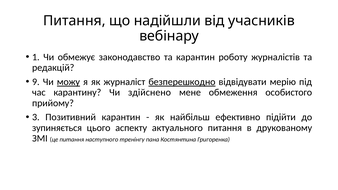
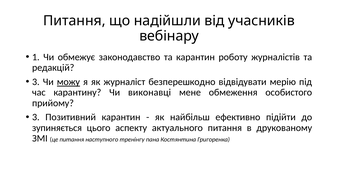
9 at (36, 82): 9 -> 3
безперешкодно underline: present -> none
здійснено: здійснено -> виконавці
